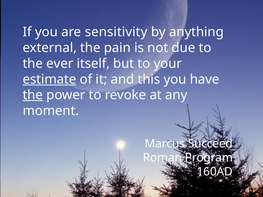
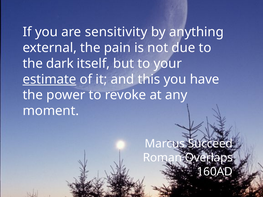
ever: ever -> dark
the at (33, 95) underline: present -> none
Program: Program -> Overlaps
